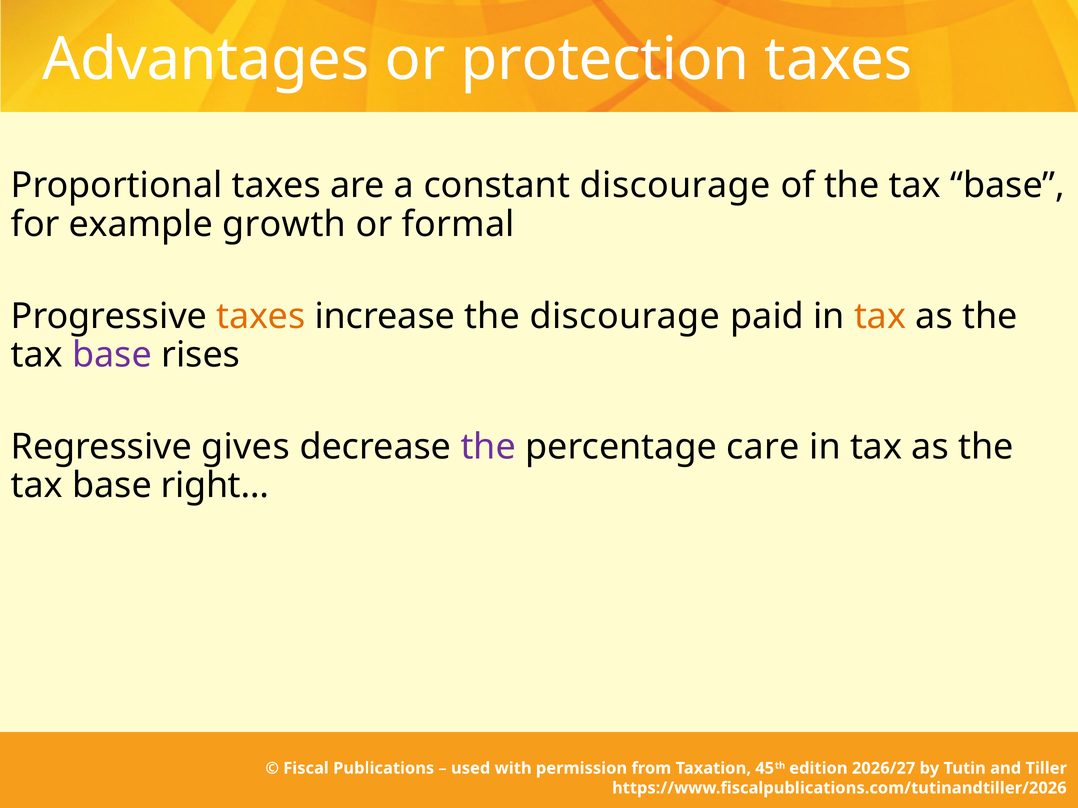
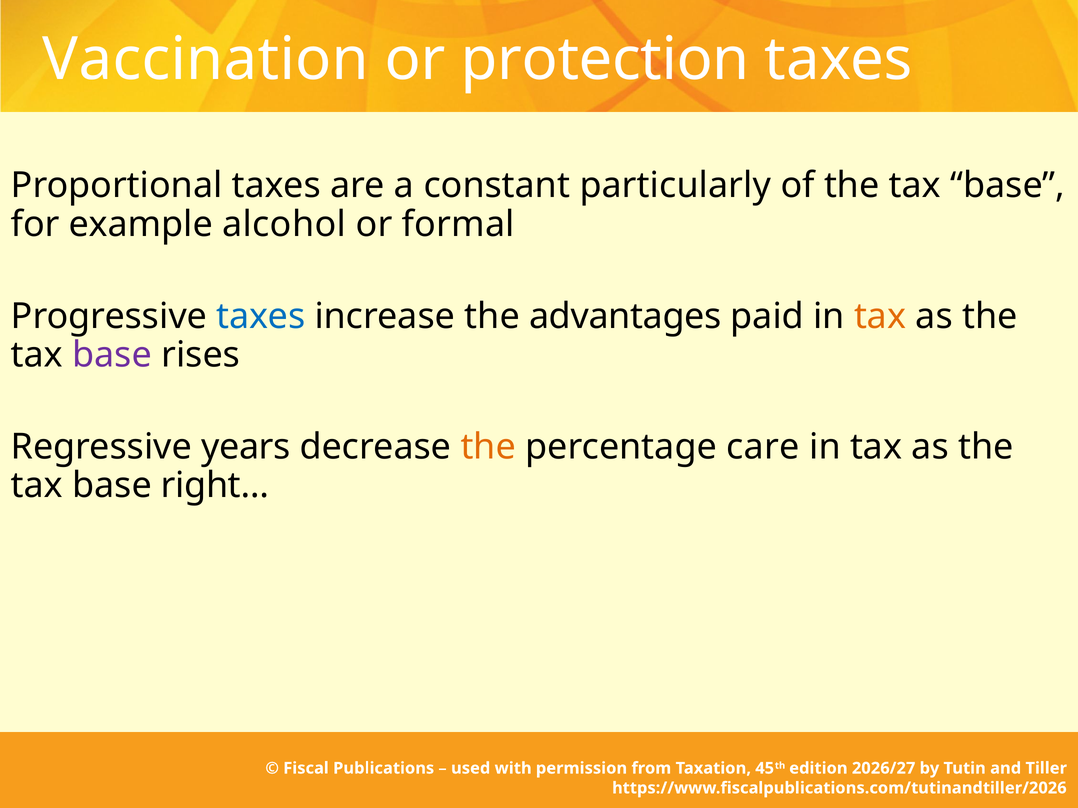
Advantages: Advantages -> Vaccination
constant discourage: discourage -> particularly
growth: growth -> alcohol
taxes at (261, 316) colour: orange -> blue
the discourage: discourage -> advantages
gives: gives -> years
the at (488, 447) colour: purple -> orange
